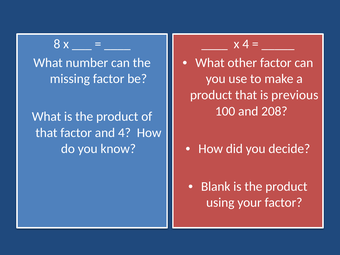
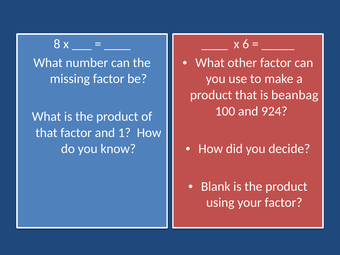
x 4: 4 -> 6
previous: previous -> beanbag
208: 208 -> 924
and 4: 4 -> 1
